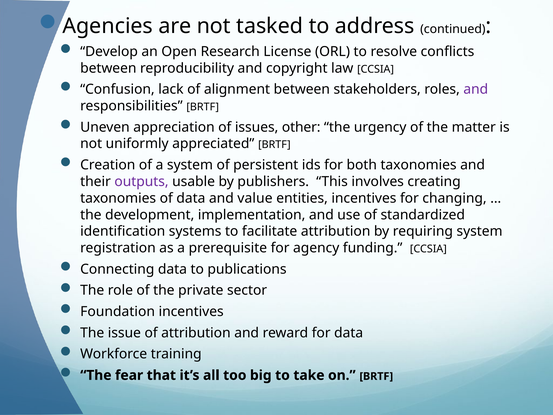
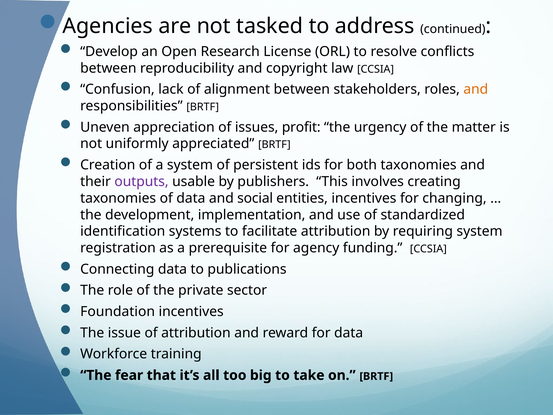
and at (476, 89) colour: purple -> orange
other: other -> profit
value: value -> social
